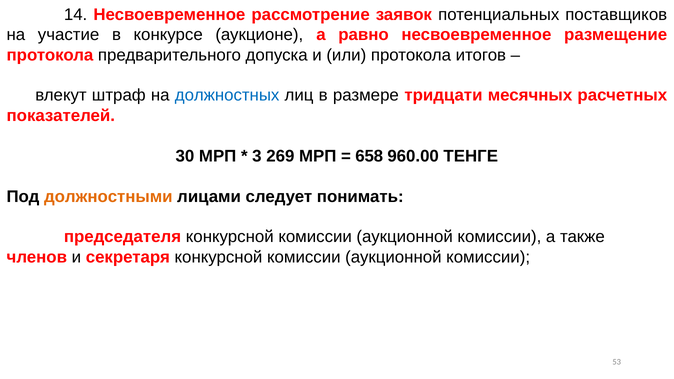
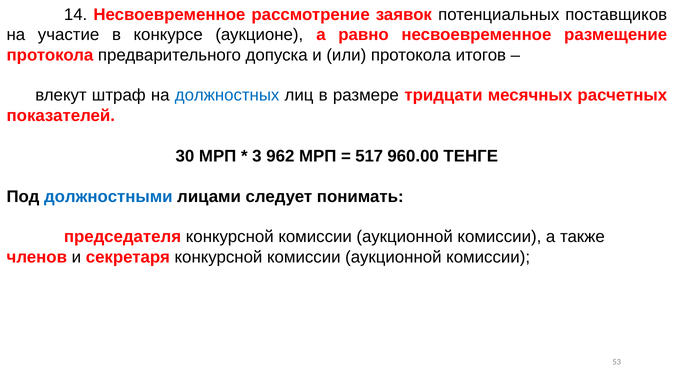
269: 269 -> 962
658: 658 -> 517
должностными colour: orange -> blue
